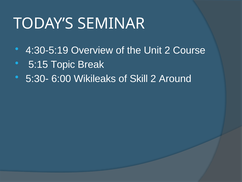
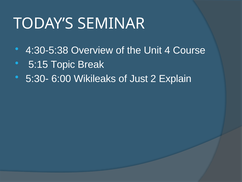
4:30-5:19: 4:30-5:19 -> 4:30-5:38
Unit 2: 2 -> 4
Skill: Skill -> Just
Around: Around -> Explain
